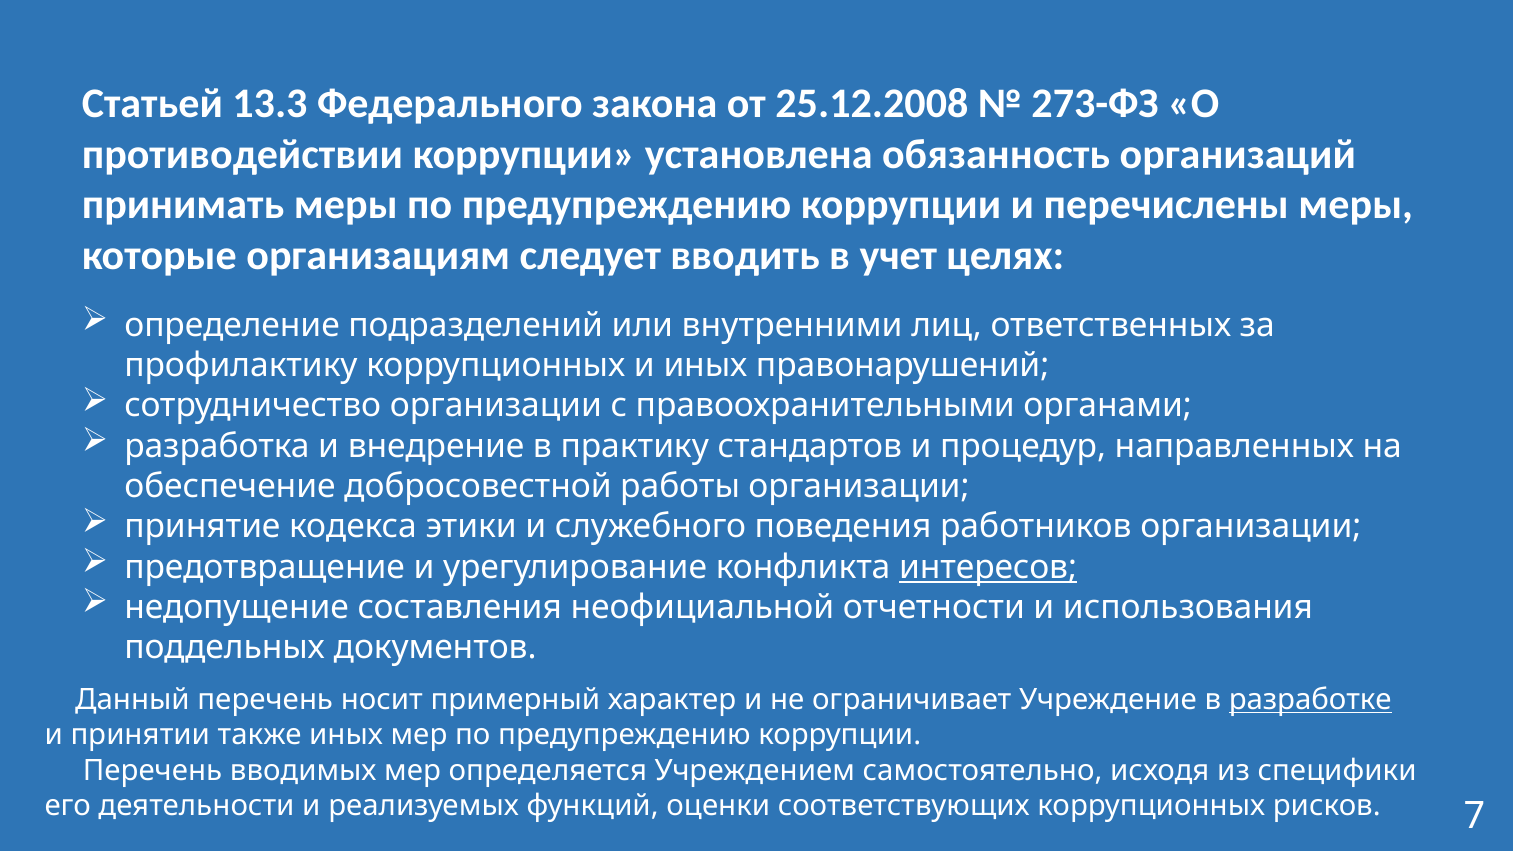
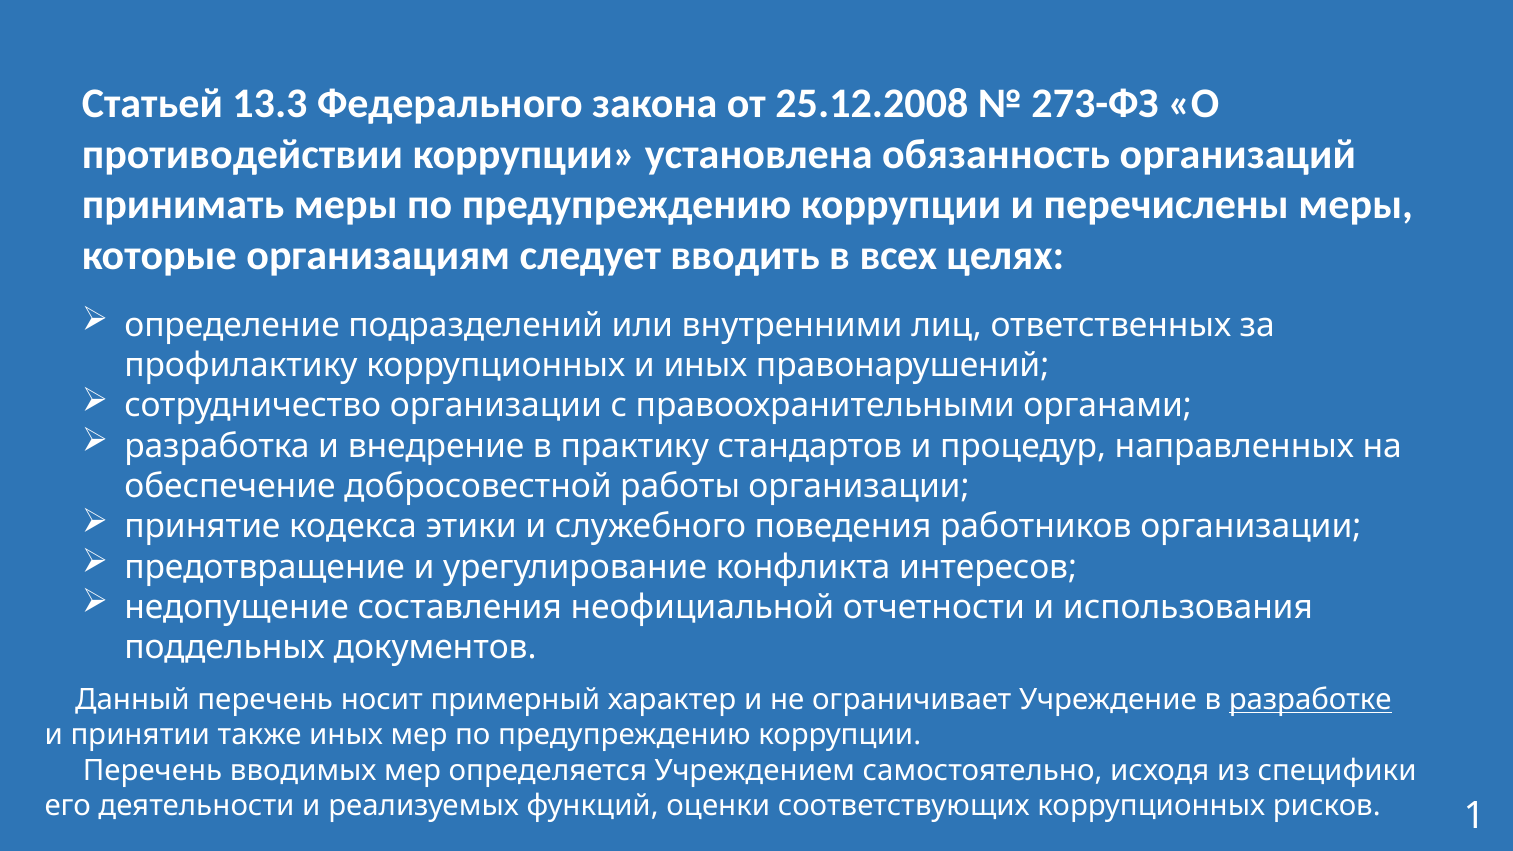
учет: учет -> всех
интересов underline: present -> none
7: 7 -> 1
